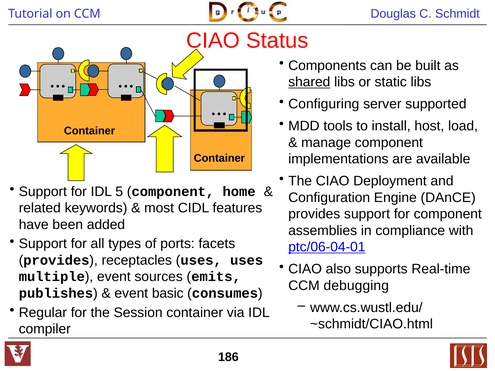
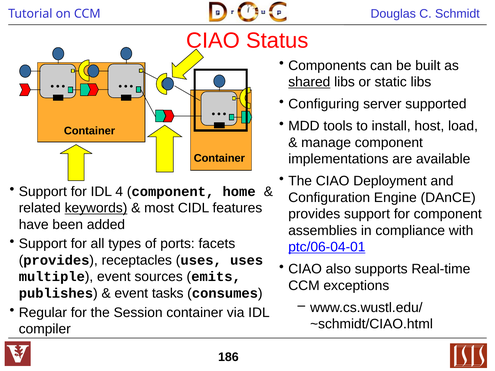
5: 5 -> 4
keywords underline: none -> present
debugging: debugging -> exceptions
basic: basic -> tasks
